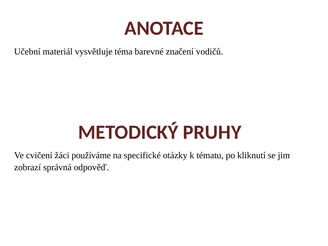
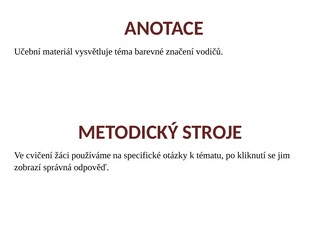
PRUHY: PRUHY -> STROJE
